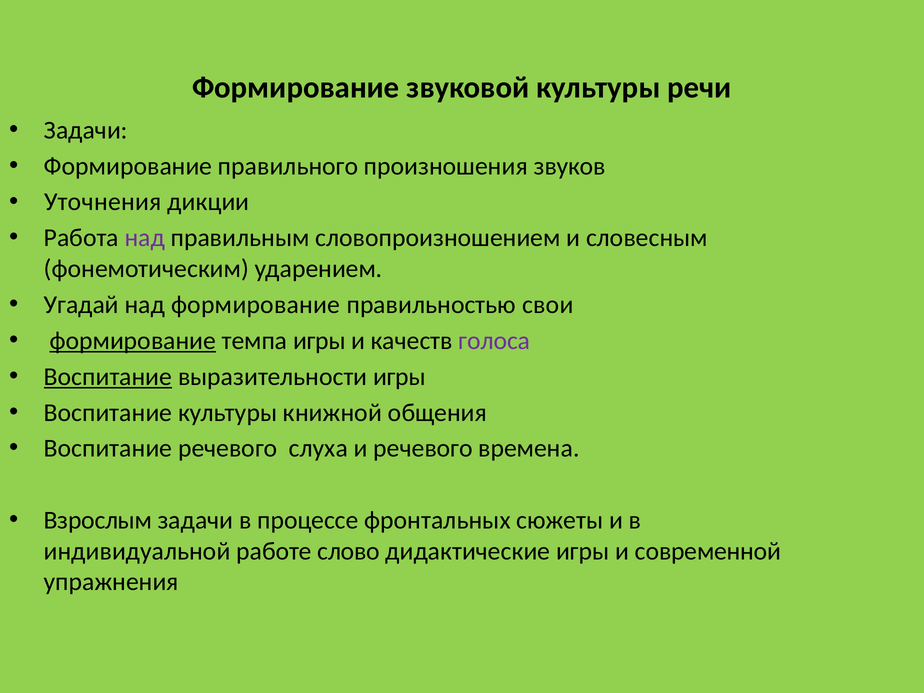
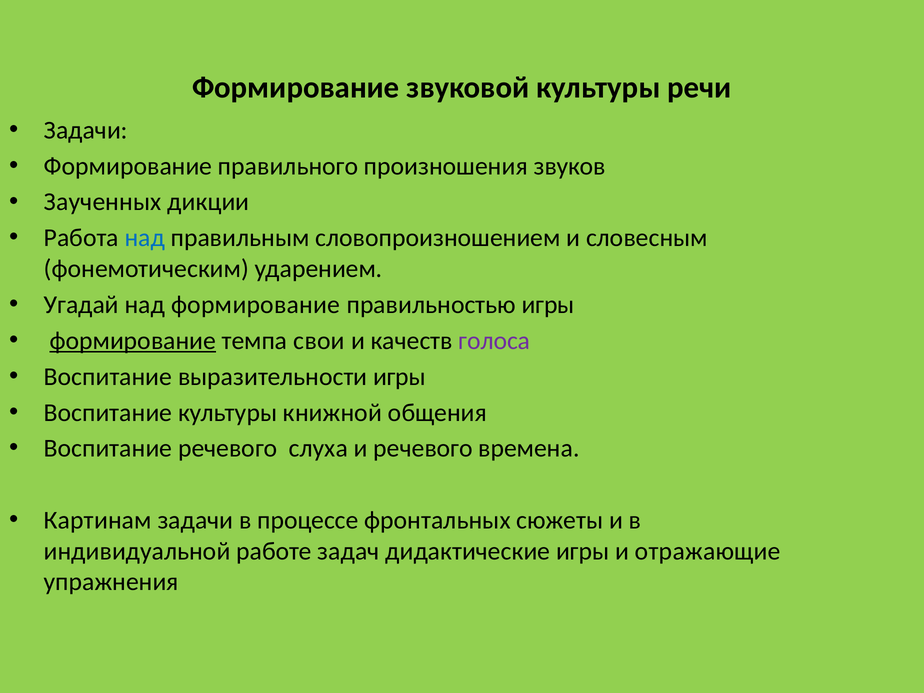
Уточнения: Уточнения -> Заученных
над at (145, 238) colour: purple -> blue
правильностью свои: свои -> игры
темпа игры: игры -> свои
Воспитание at (108, 377) underline: present -> none
Взрослым: Взрослым -> Картинам
слово: слово -> задач
современной: современной -> отражающие
